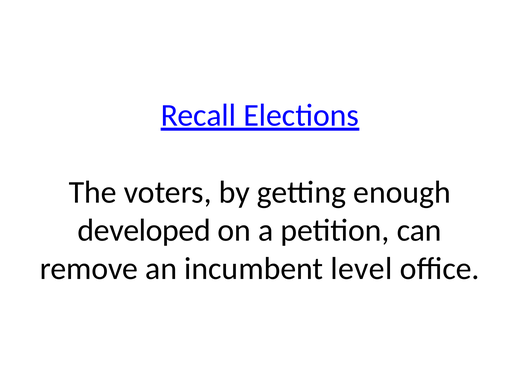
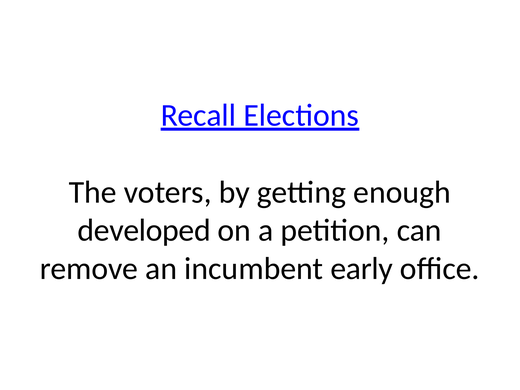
level: level -> early
